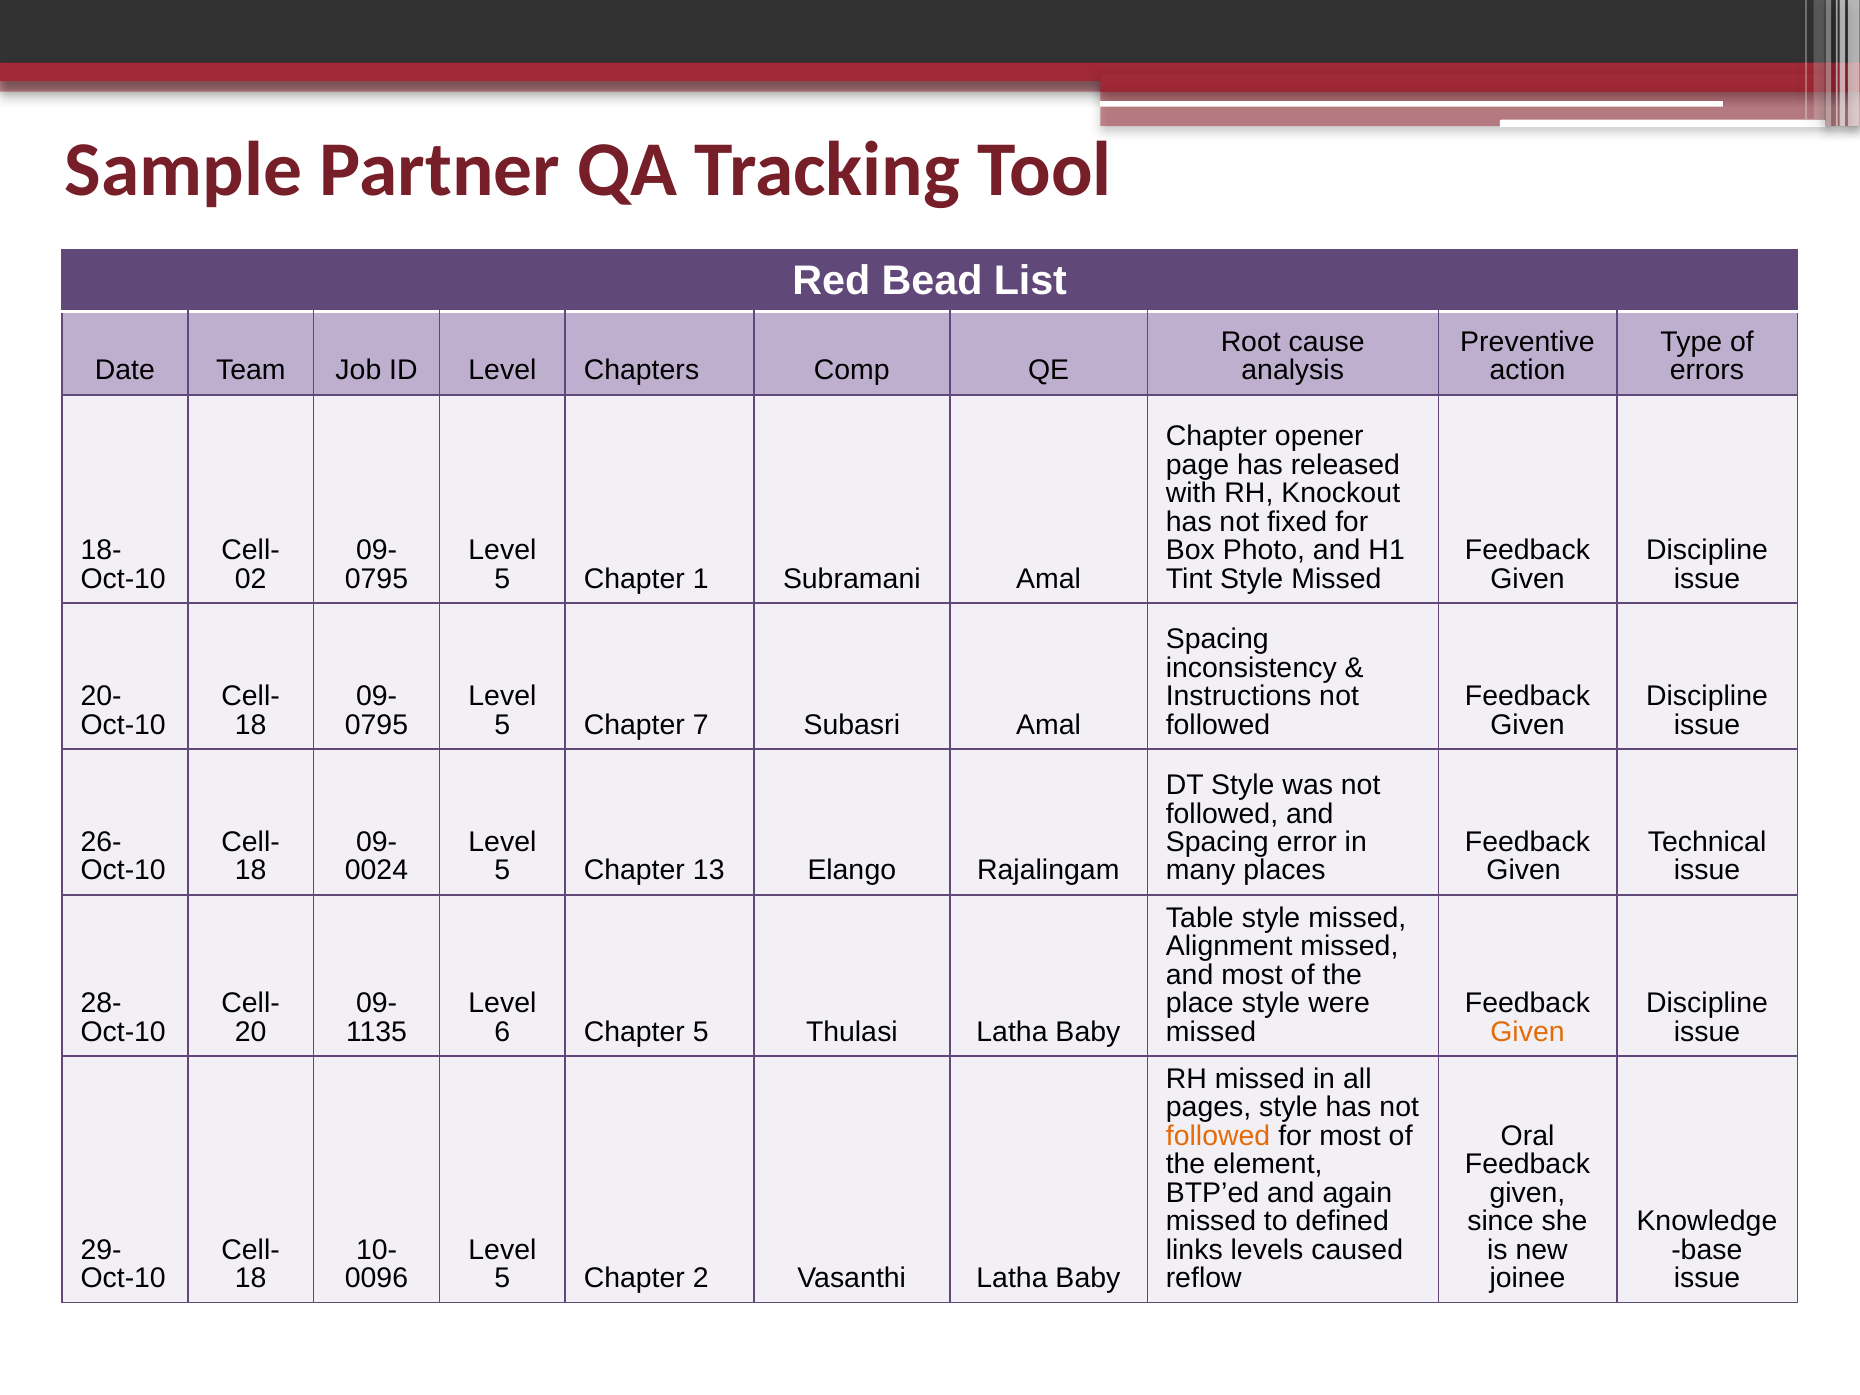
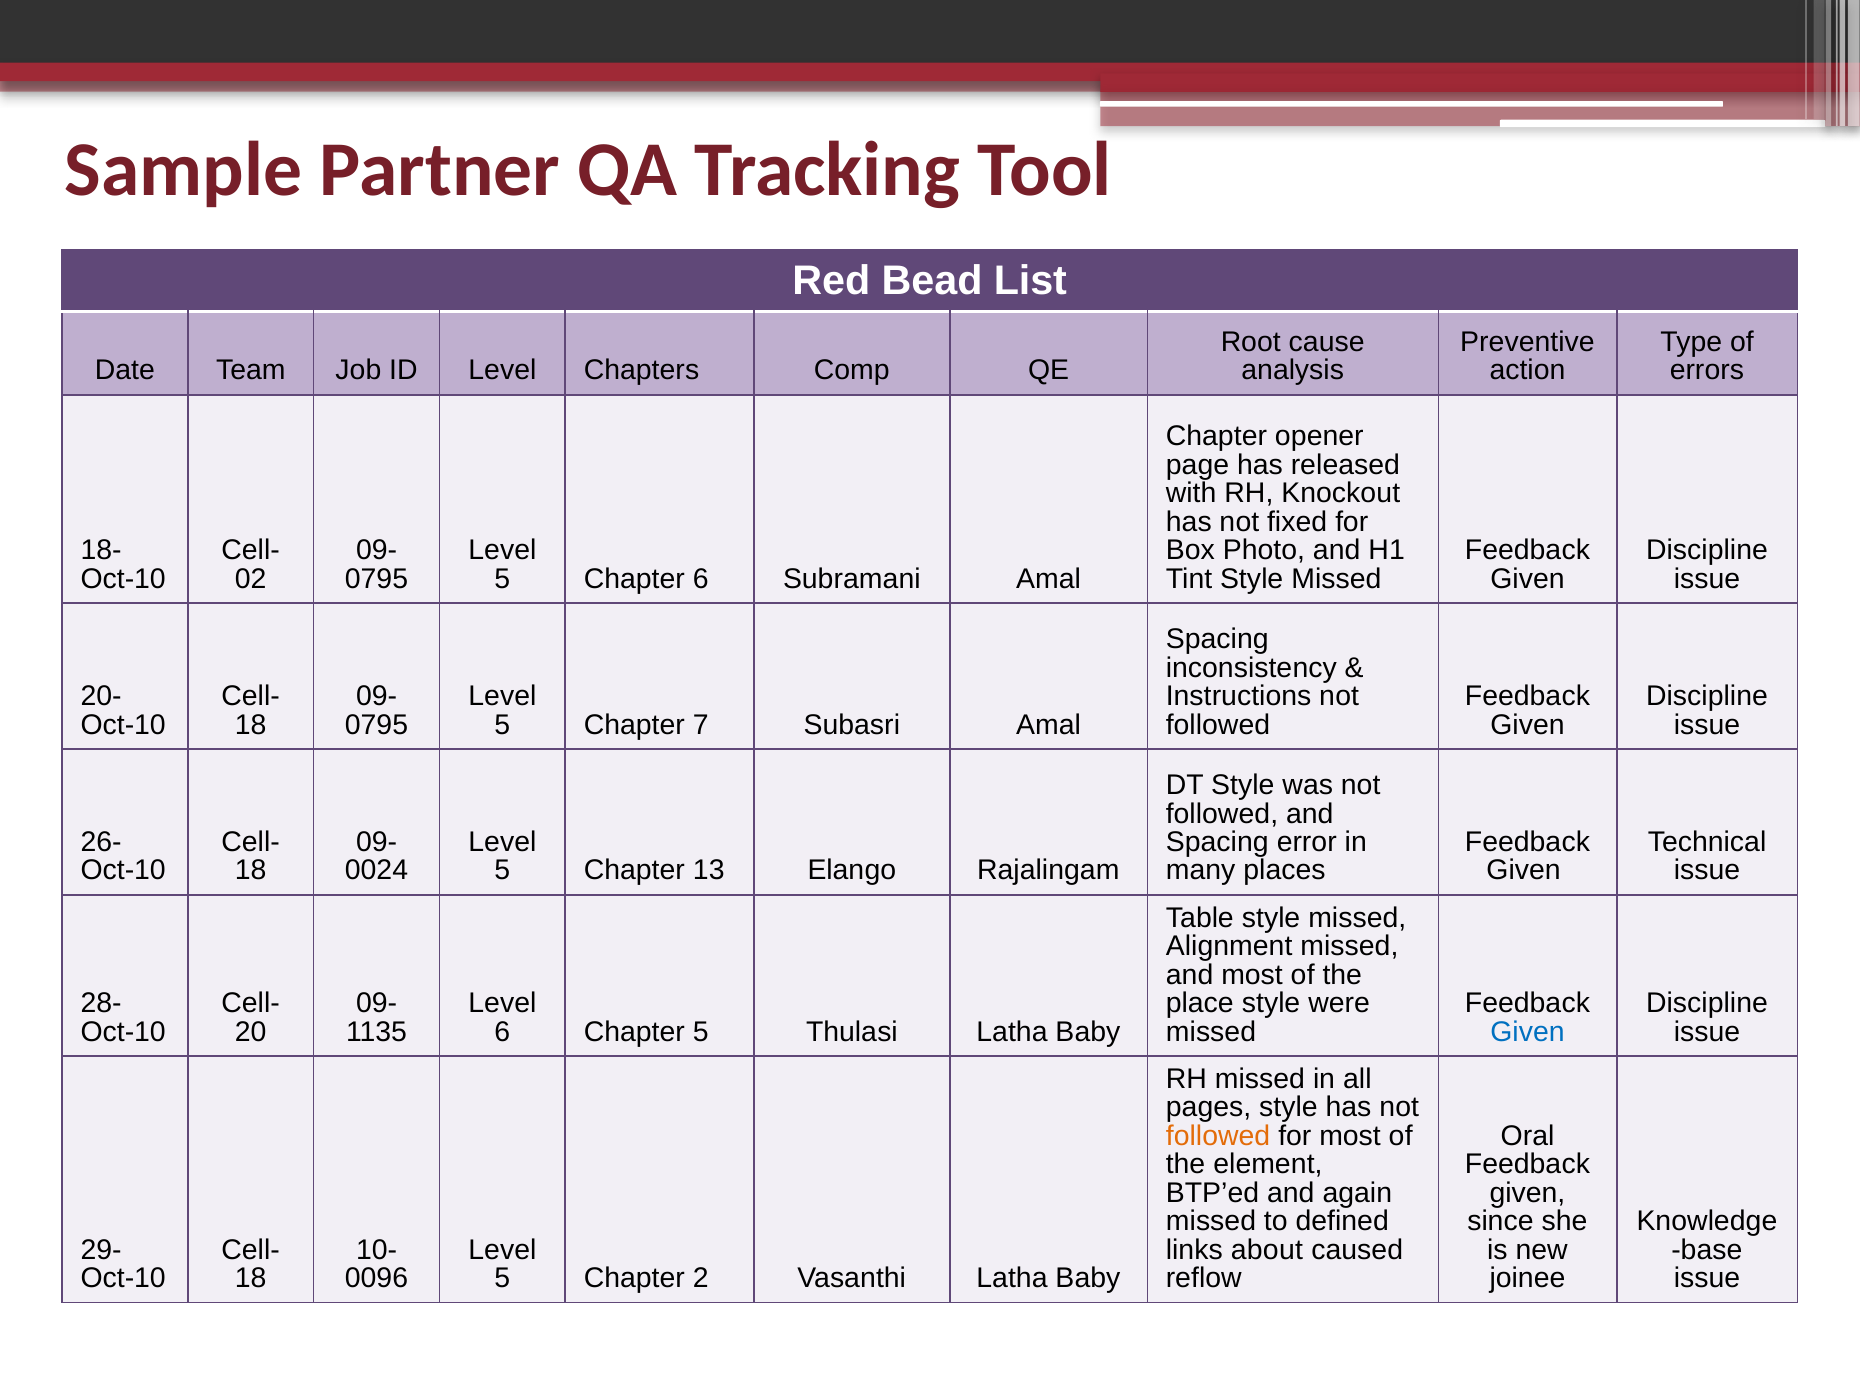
Chapter 1: 1 -> 6
Given at (1527, 1032) colour: orange -> blue
levels: levels -> about
